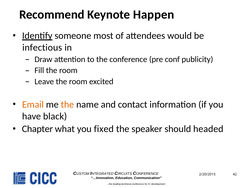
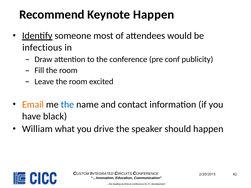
the at (67, 105) colour: orange -> blue
Chapter: Chapter -> William
fixed: fixed -> drive
should headed: headed -> happen
